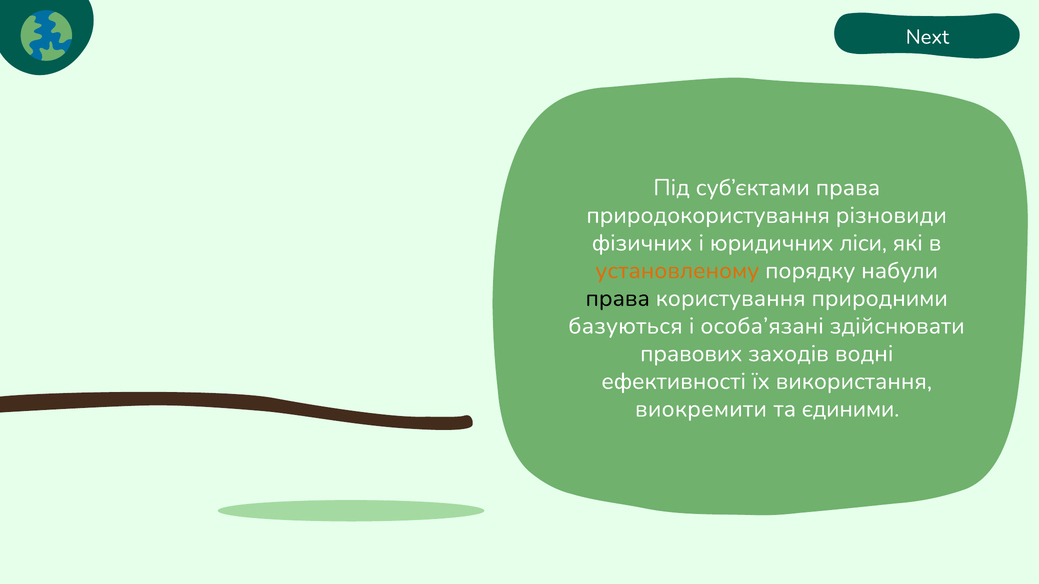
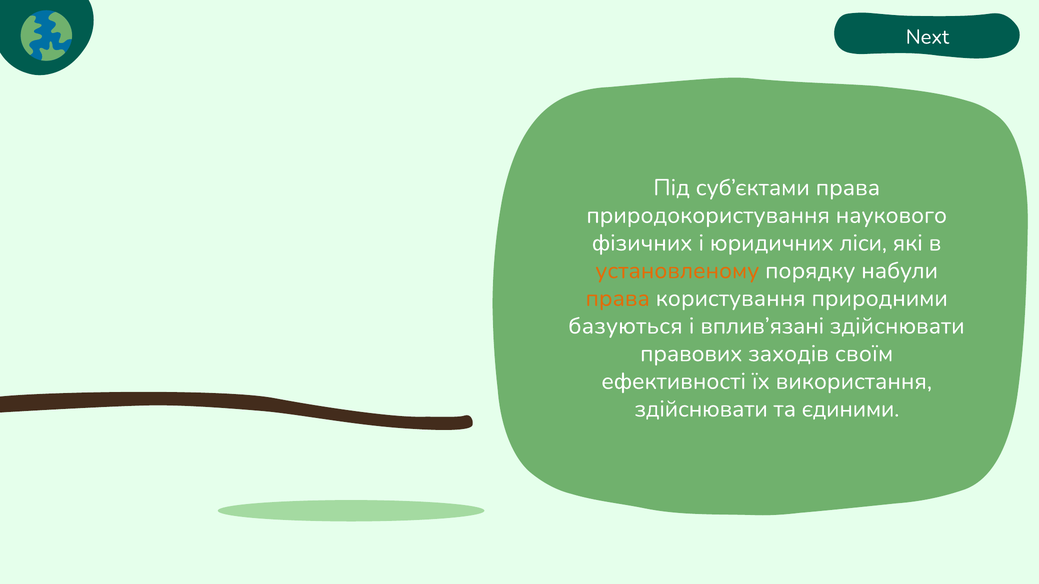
різновиди: різновиди -> наукового
права at (618, 298) colour: black -> orange
особа’язані: особа’язані -> вплив’язані
водні: водні -> своїм
виокремити at (701, 409): виокремити -> здійснювати
